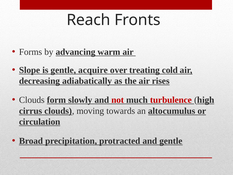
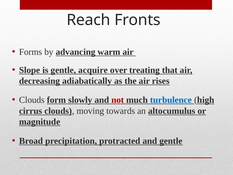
cold: cold -> that
turbulence colour: red -> blue
circulation: circulation -> magnitude
